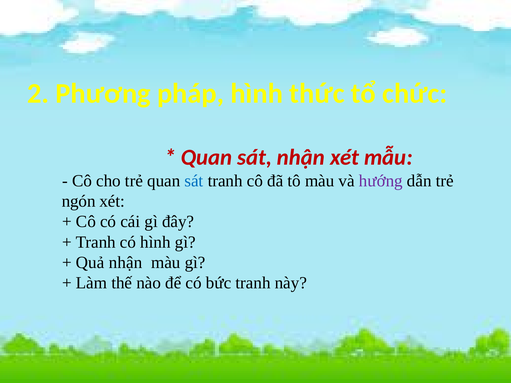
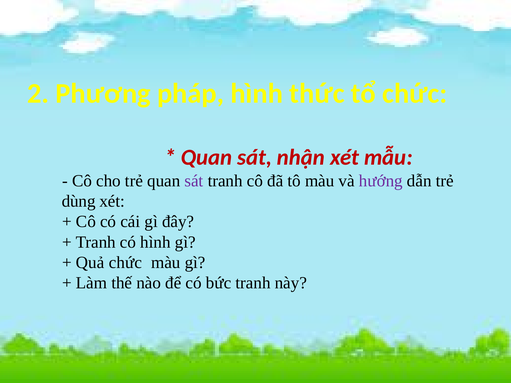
sát at (194, 181) colour: blue -> purple
ngón: ngón -> dùng
Quả nhận: nhận -> chức
